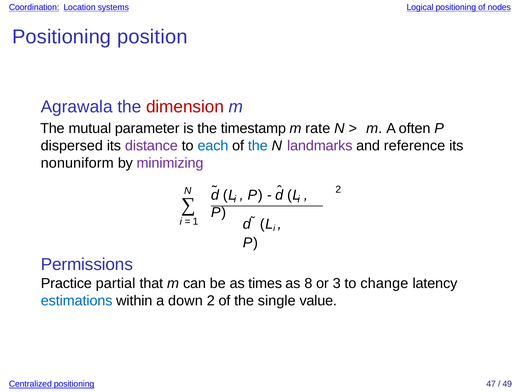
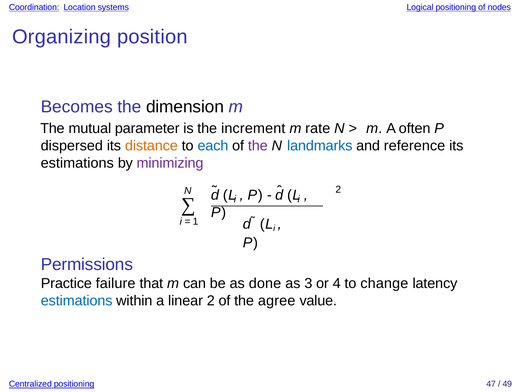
Positioning at (62, 37): Positioning -> Organizing
Agrawala: Agrawala -> Becomes
dimension colour: red -> black
timestamp: timestamp -> increment
distance colour: purple -> orange
the at (258, 146) colour: blue -> purple
landmarks colour: purple -> blue
nonuniform at (77, 163): nonuniform -> estimations
partial: partial -> failure
times: times -> done
8: 8 -> 3
3: 3 -> 4
down: down -> linear
single: single -> agree
